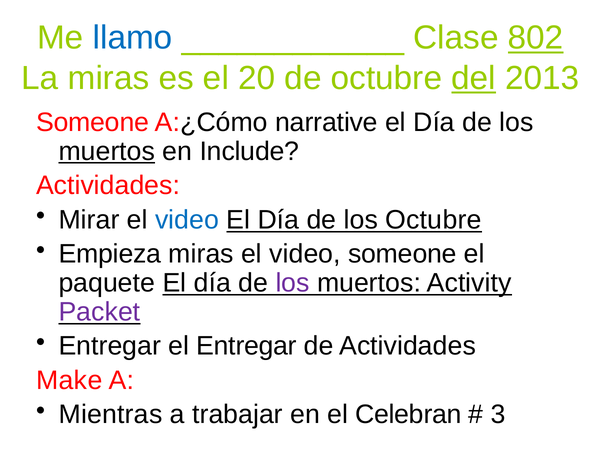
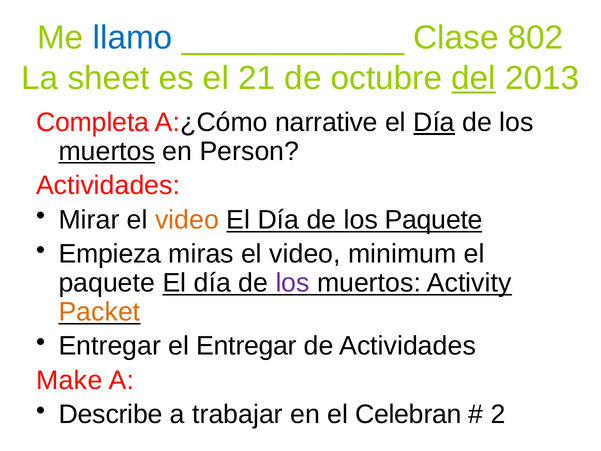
802 underline: present -> none
La miras: miras -> sheet
20: 20 -> 21
Someone at (93, 122): Someone -> Completa
Día at (434, 122) underline: none -> present
Include: Include -> Person
video at (187, 220) colour: blue -> orange
los Octubre: Octubre -> Paquete
video someone: someone -> minimum
Packet colour: purple -> orange
Mientras: Mientras -> Describe
3: 3 -> 2
